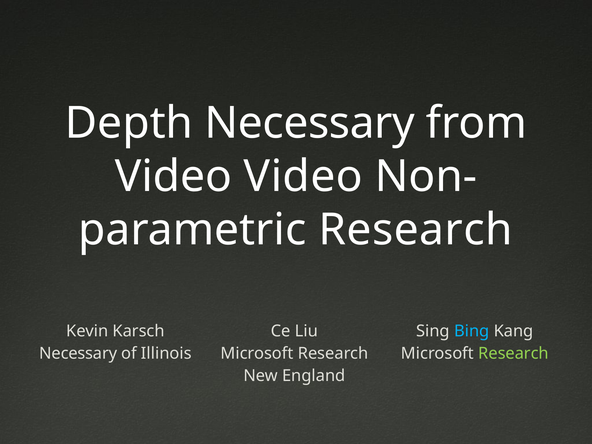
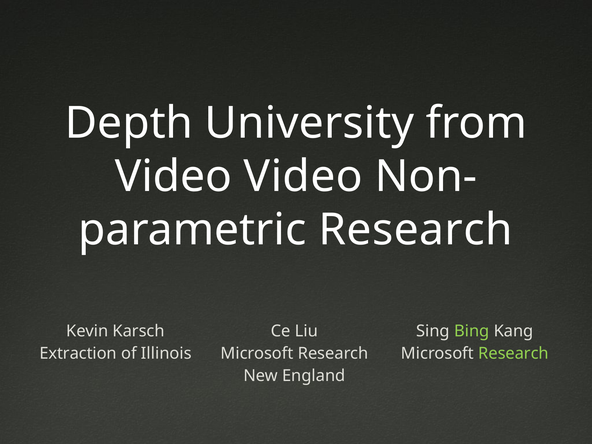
Depth Necessary: Necessary -> University
Bing colour: light blue -> light green
Necessary at (78, 353): Necessary -> Extraction
